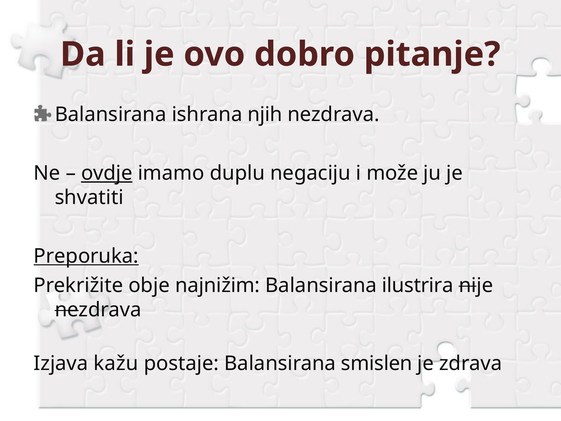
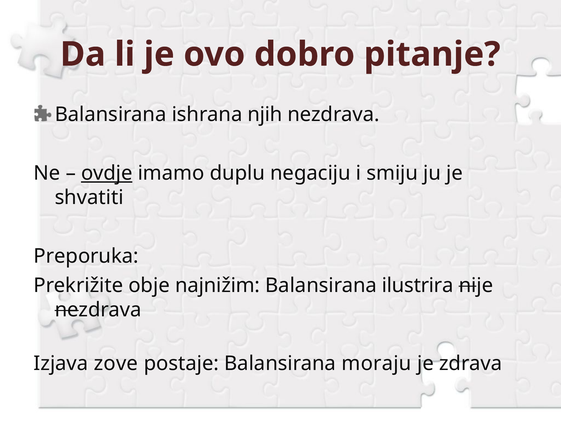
može: može -> smiju
Preporuka underline: present -> none
kažu: kažu -> zove
smislen: smislen -> moraju
